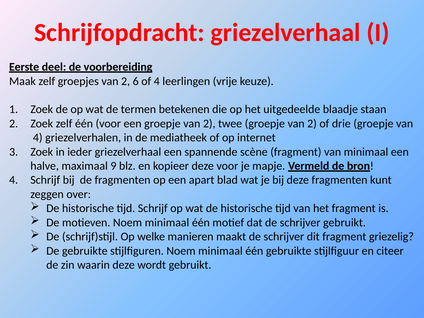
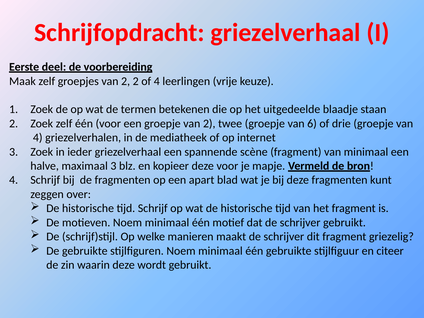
2 6: 6 -> 2
twee groepje van 2: 2 -> 6
maximaal 9: 9 -> 3
